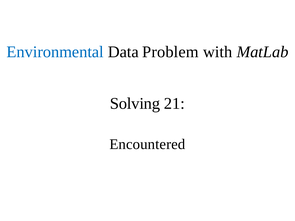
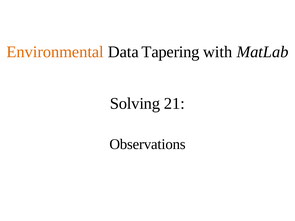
Environmental colour: blue -> orange
Problem: Problem -> Tapering
Encountered: Encountered -> Observations
